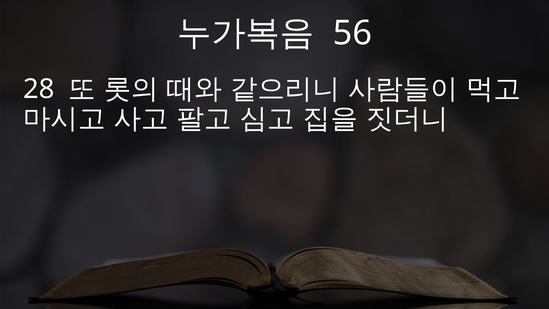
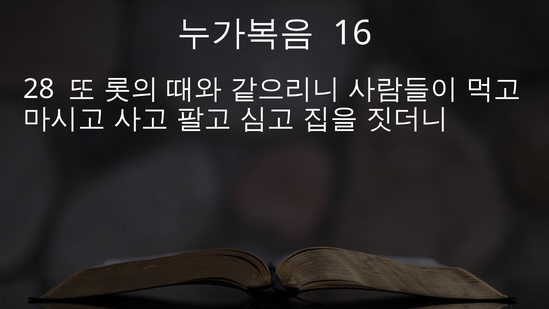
56: 56 -> 16
